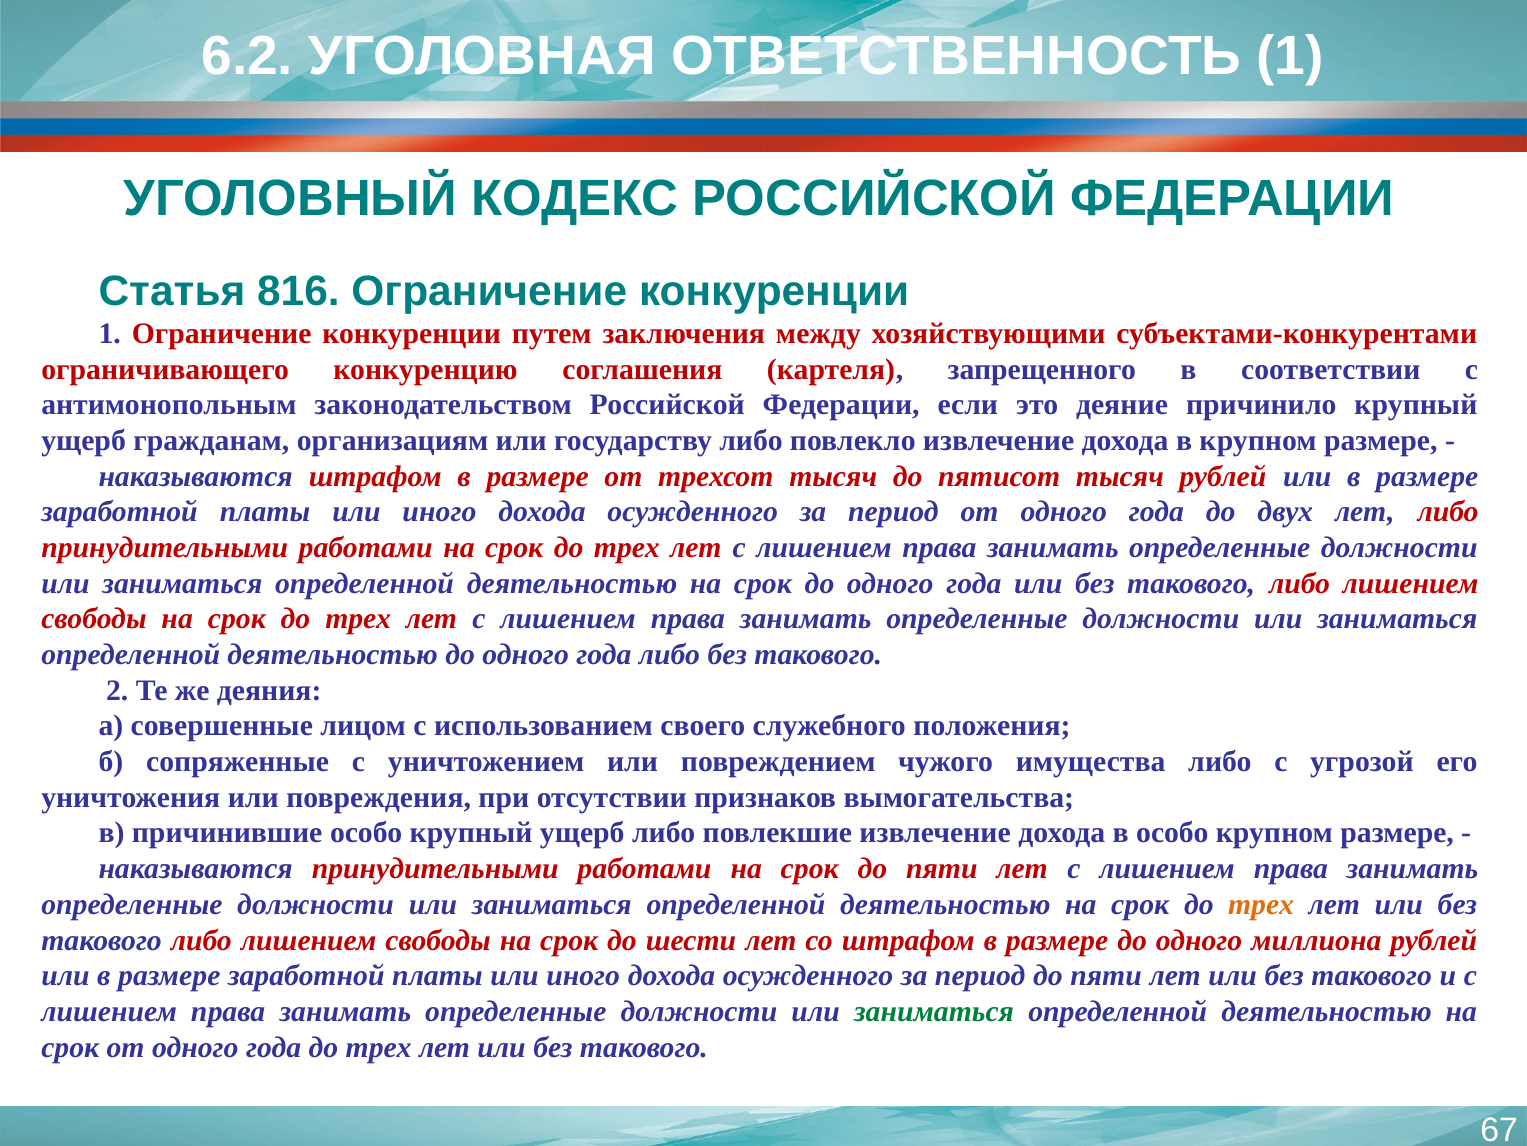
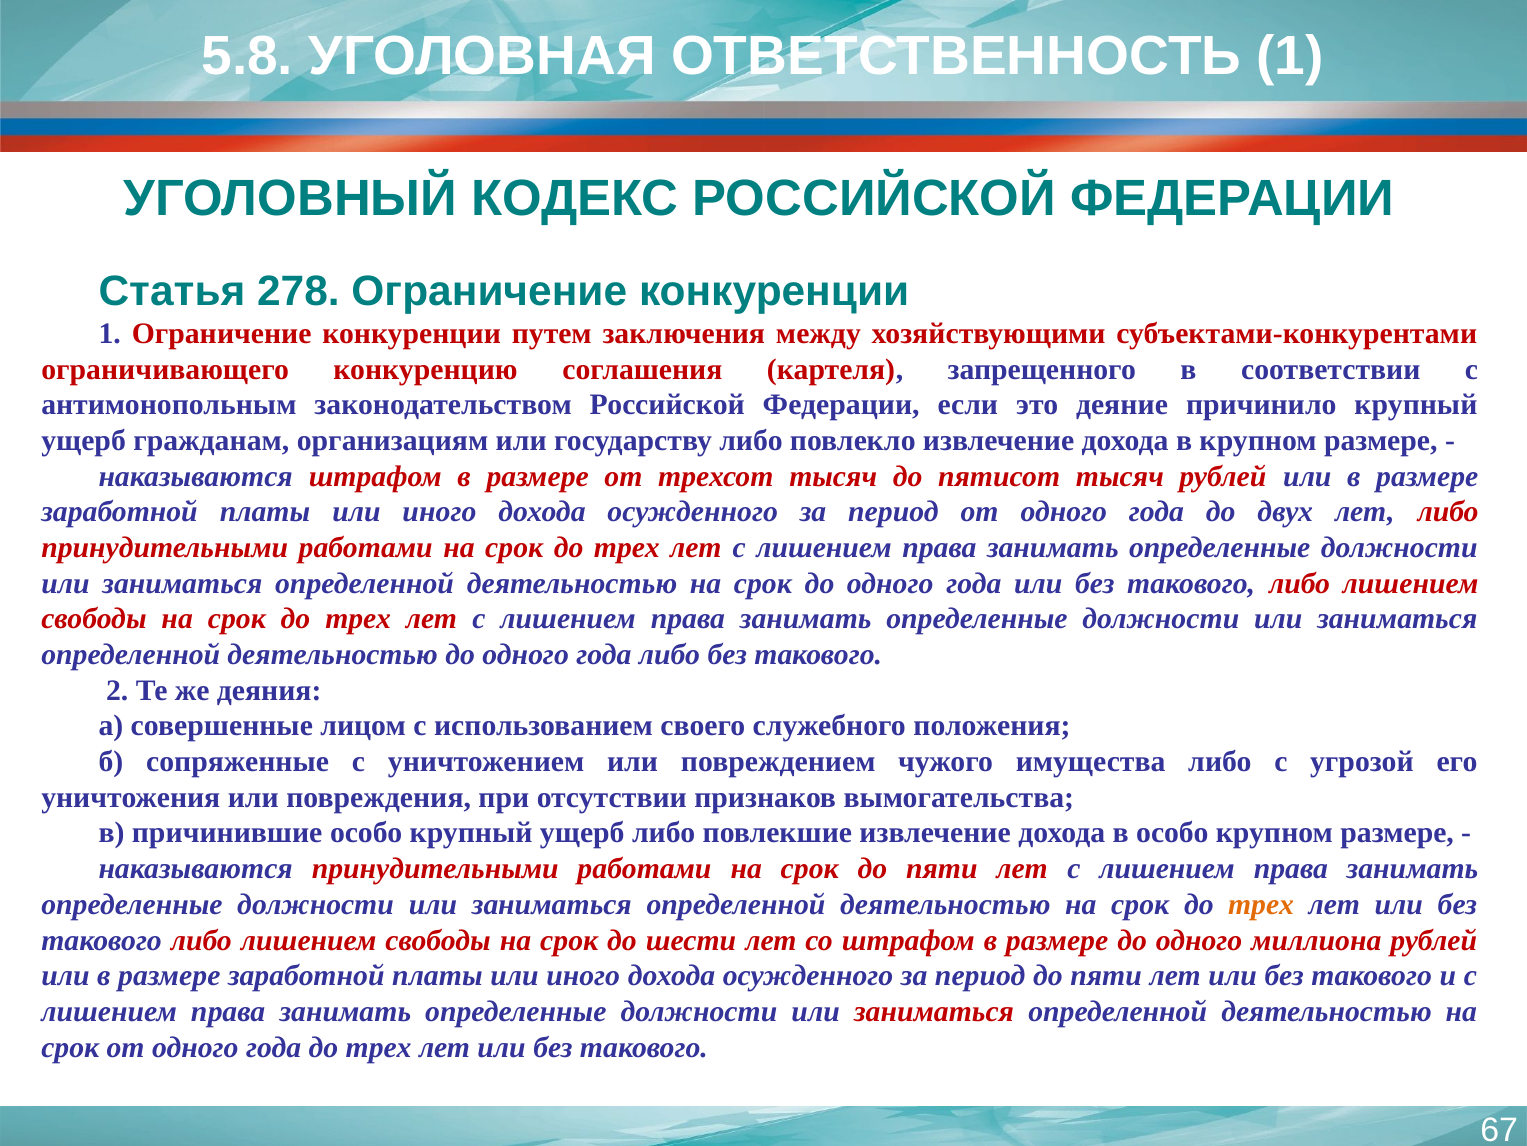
6.2: 6.2 -> 5.8
816: 816 -> 278
заниматься at (934, 1011) colour: green -> red
